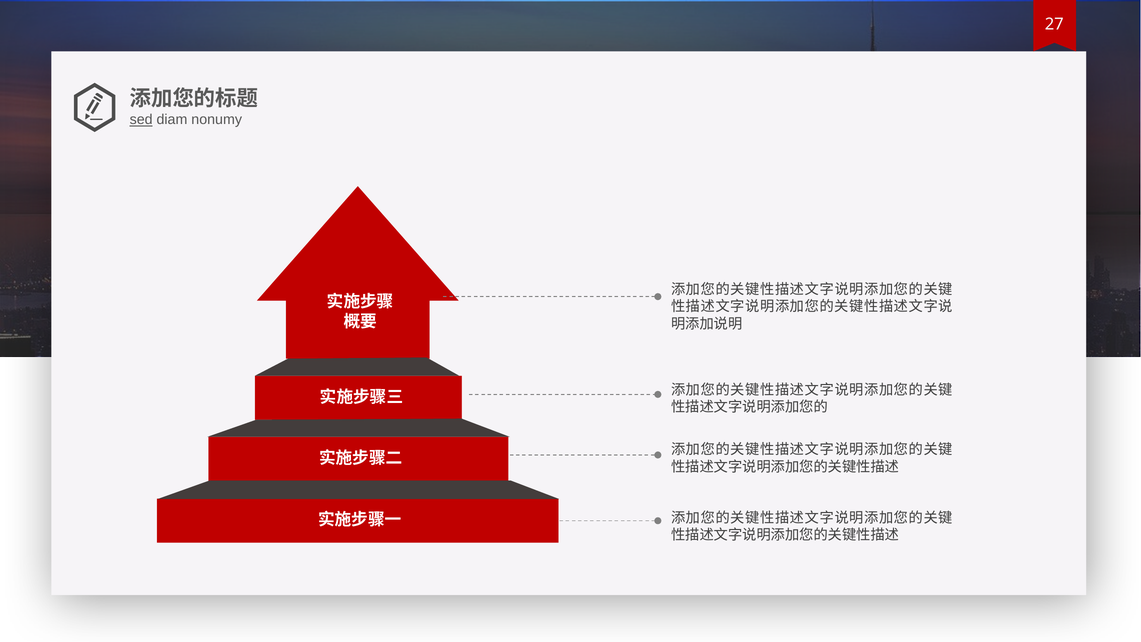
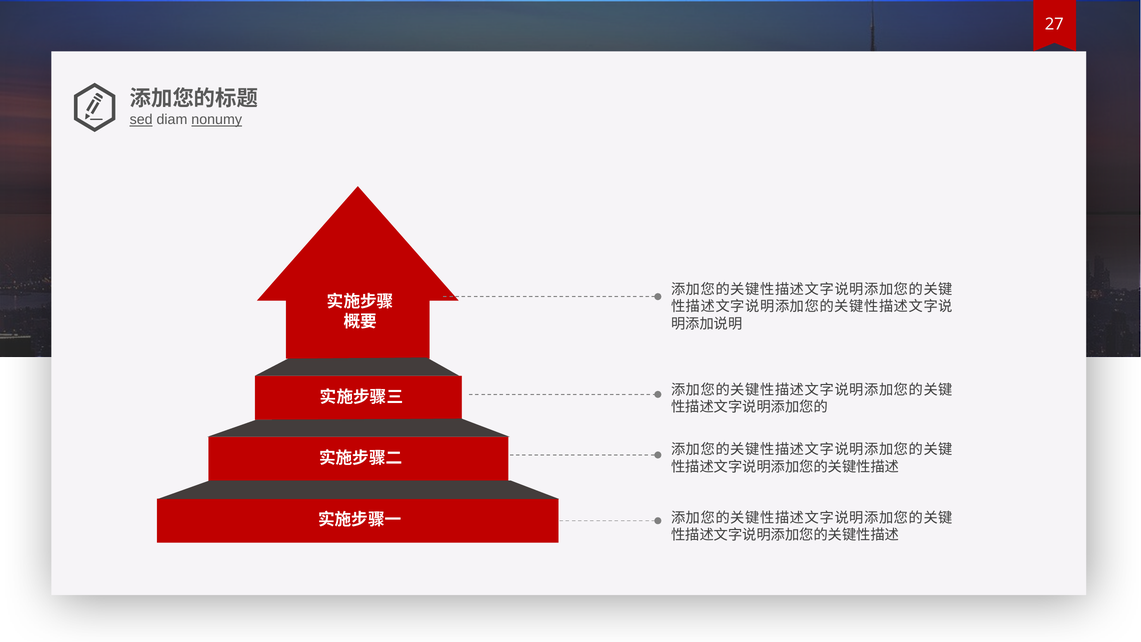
nonumy underline: none -> present
